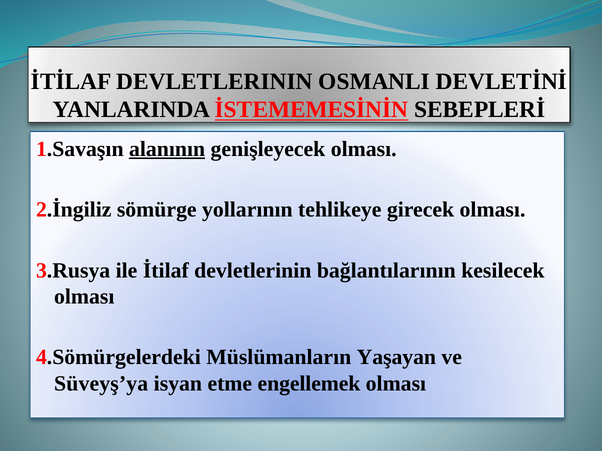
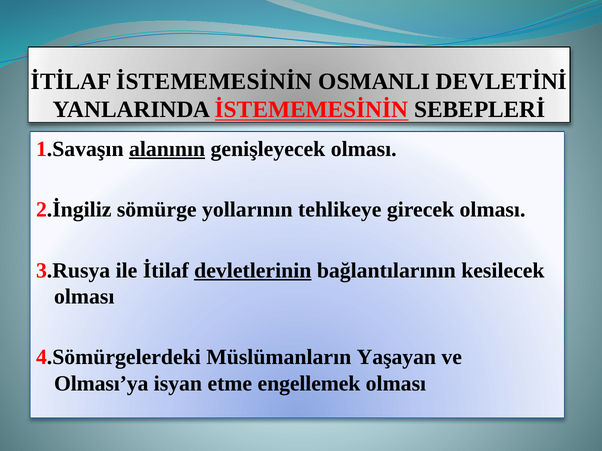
İTİLAF DEVLETLERININ: DEVLETLERININ -> İSTEMEMESİNİN
devletlerinin at (253, 271) underline: none -> present
Süveyş’ya: Süveyş’ya -> Olması’ya
